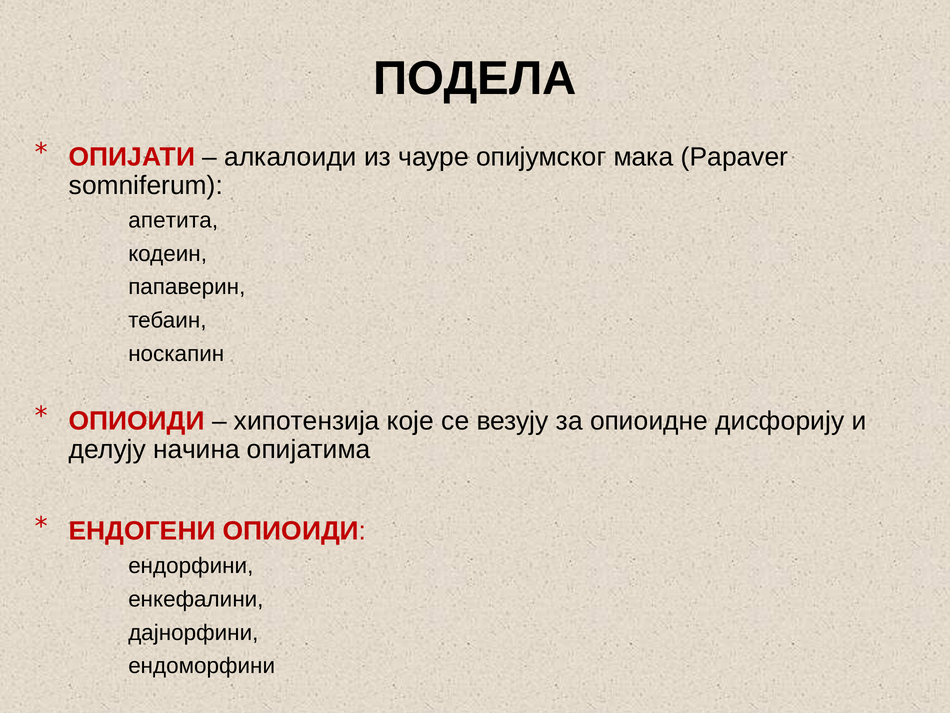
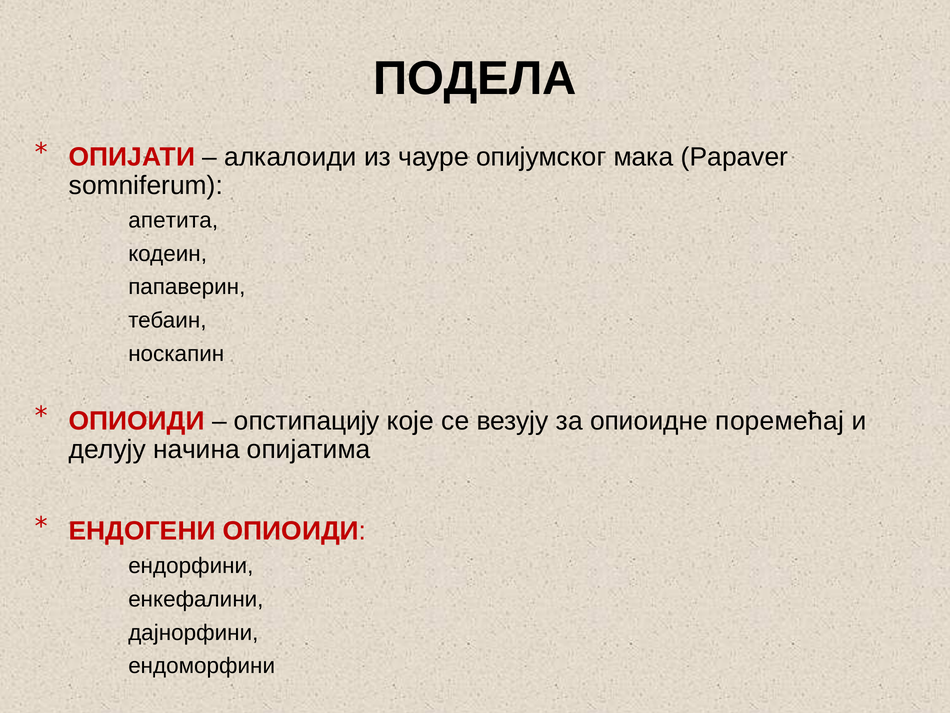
хипотензија: хипотензија -> опстипацију
дисфорију: дисфорију -> поремећај
